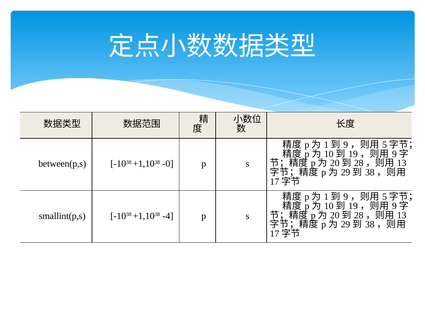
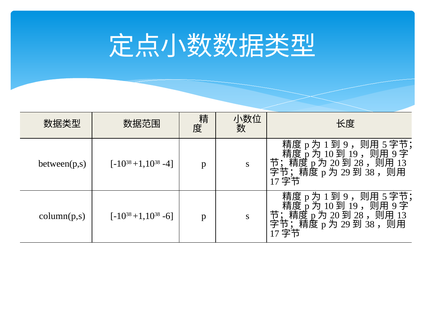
-0: -0 -> -4
smallint(p,s: smallint(p,s -> column(p,s
-4: -4 -> -6
